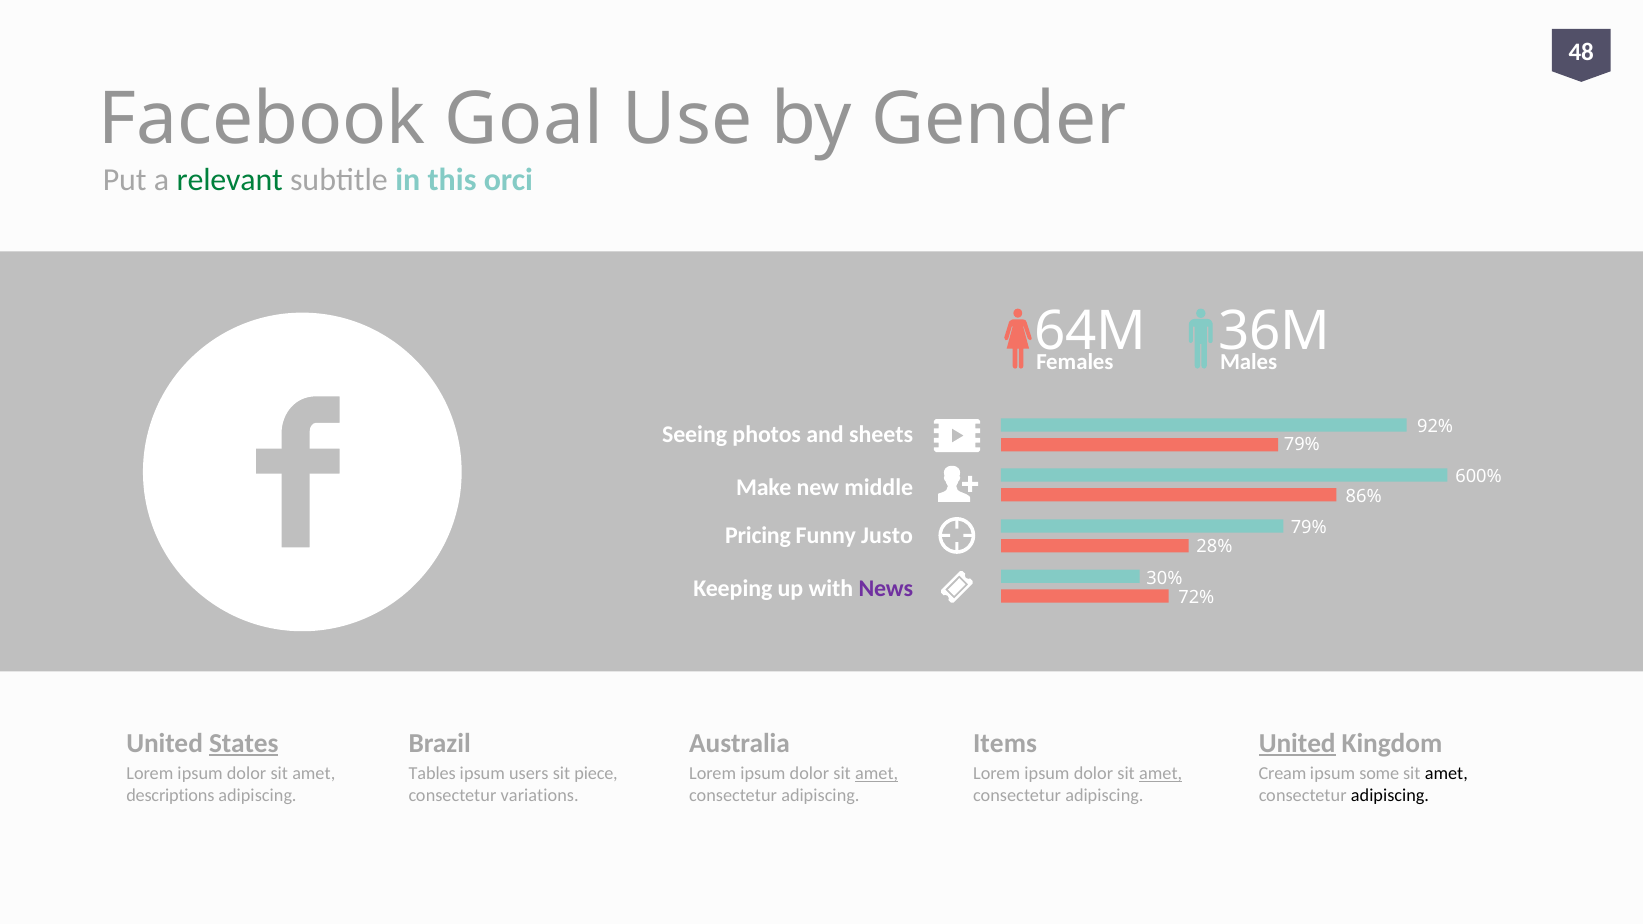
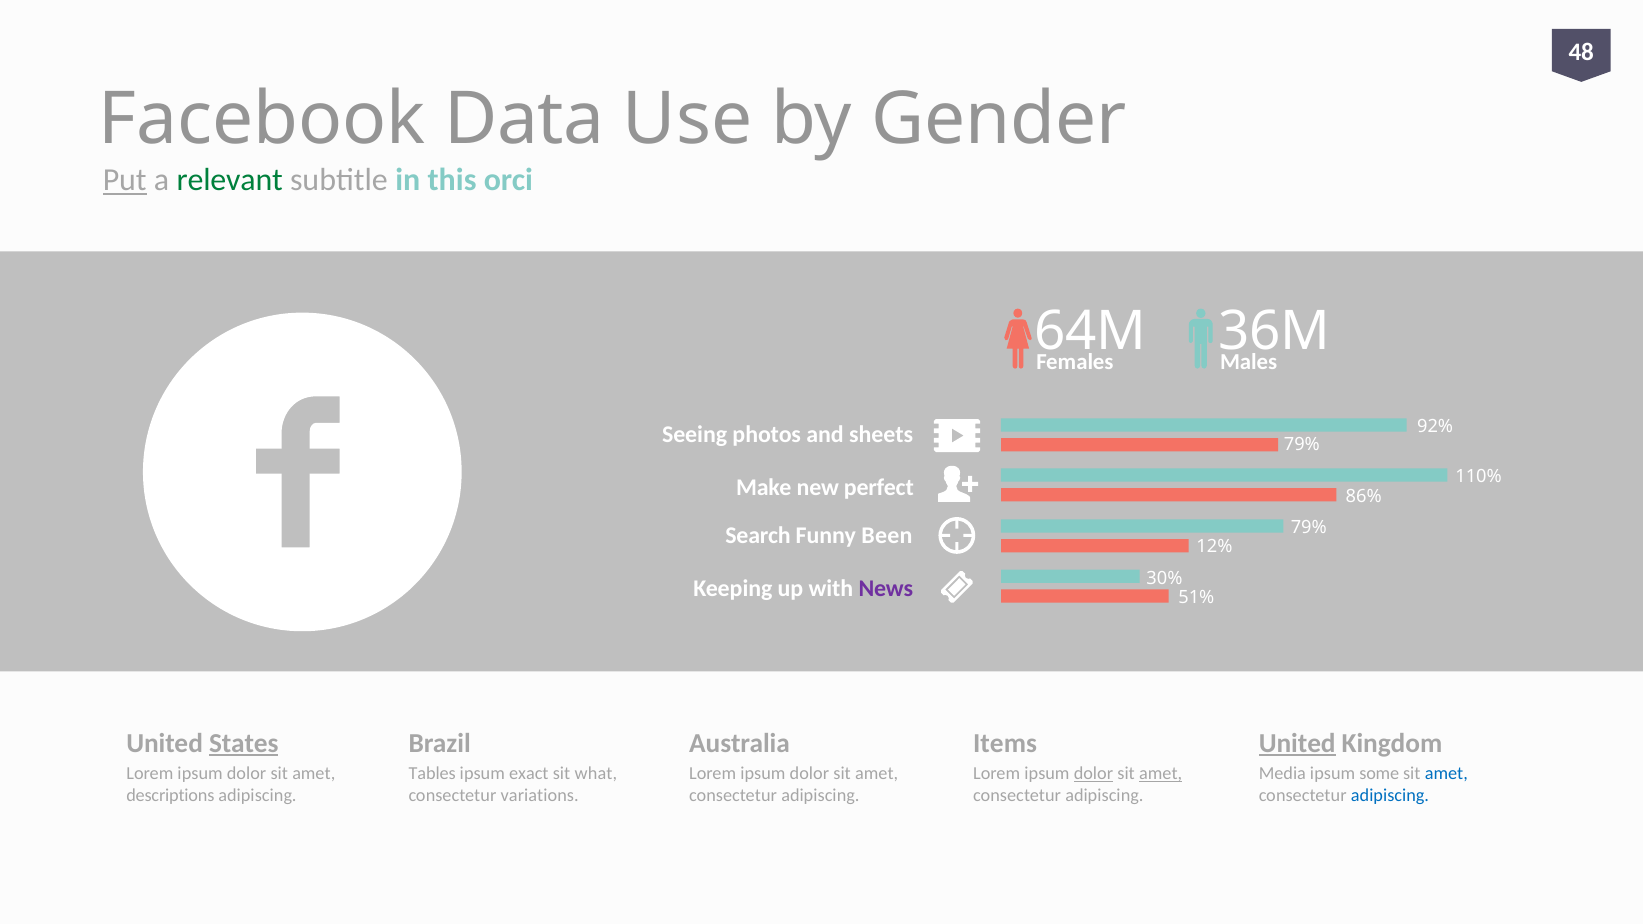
Goal: Goal -> Data
Put underline: none -> present
600%: 600% -> 110%
middle: middle -> perfect
Pricing: Pricing -> Search
Justo: Justo -> Been
28%: 28% -> 12%
72%: 72% -> 51%
users: users -> exact
piece: piece -> what
amet at (877, 774) underline: present -> none
dolor at (1093, 774) underline: none -> present
Cream: Cream -> Media
amet at (1446, 774) colour: black -> blue
adipiscing at (1390, 796) colour: black -> blue
